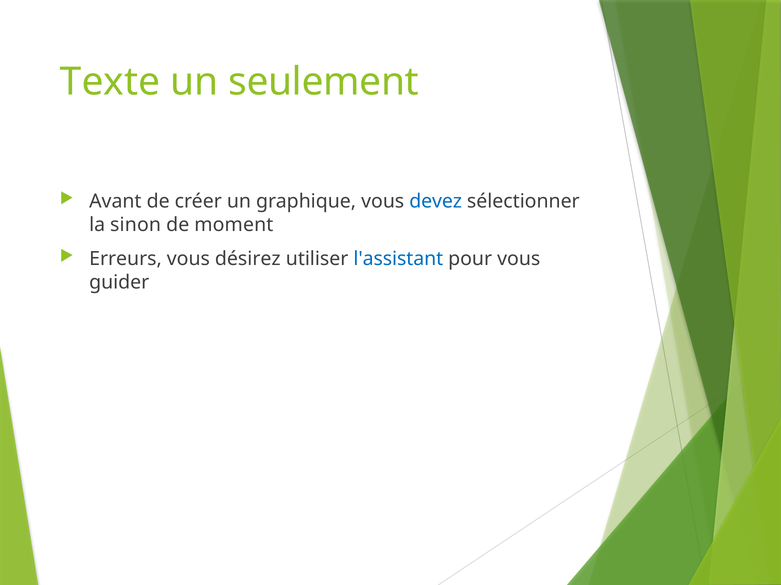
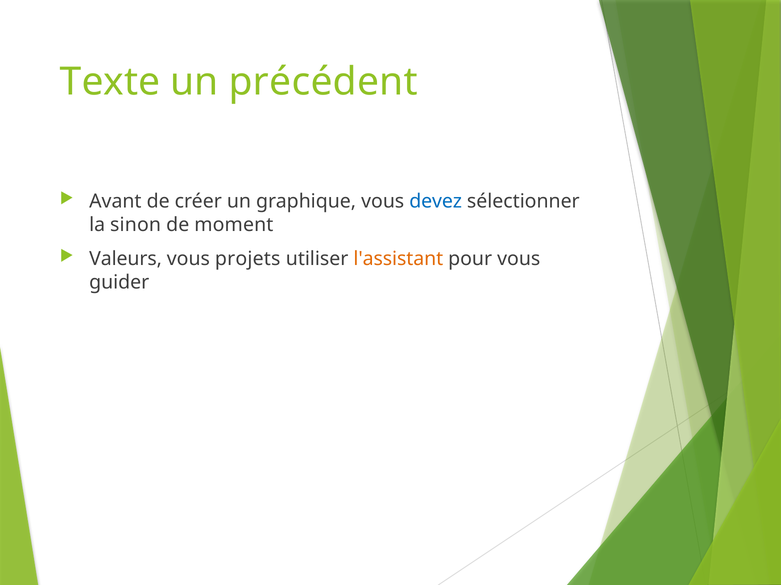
seulement: seulement -> précédent
Erreurs: Erreurs -> Valeurs
désirez: désirez -> projets
l'assistant colour: blue -> orange
